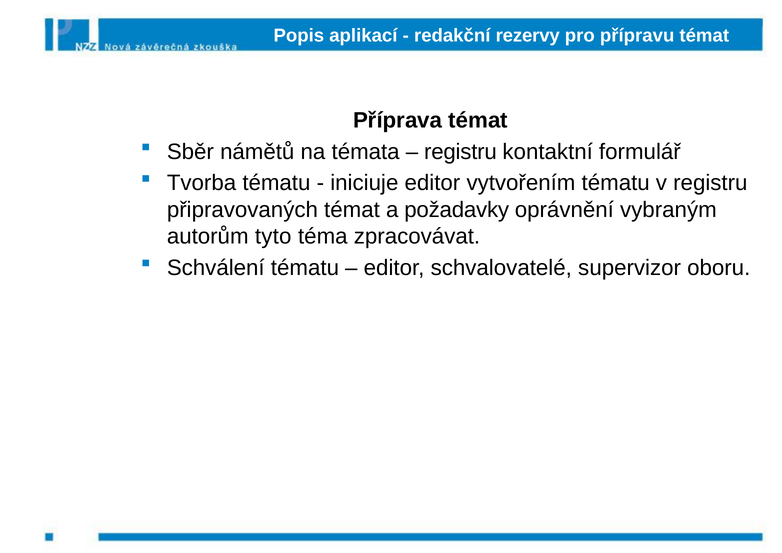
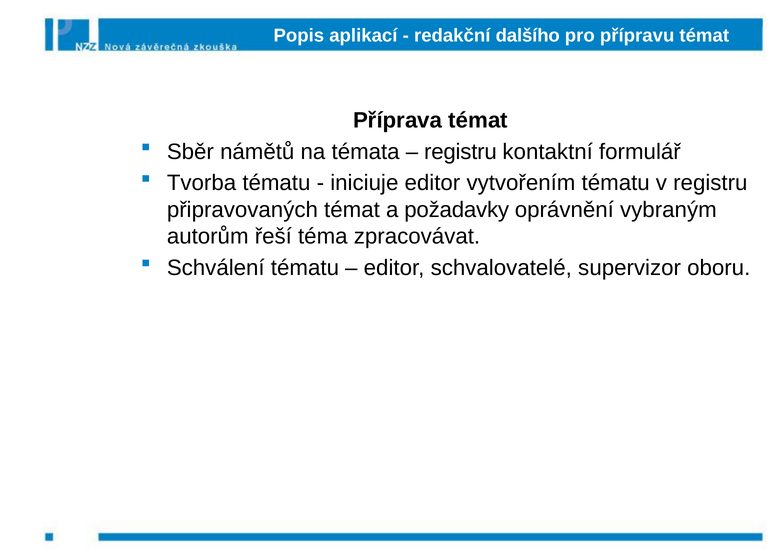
rezervy: rezervy -> dalšího
tyto: tyto -> řeší
